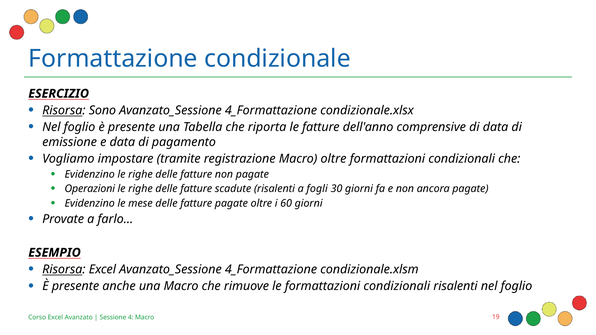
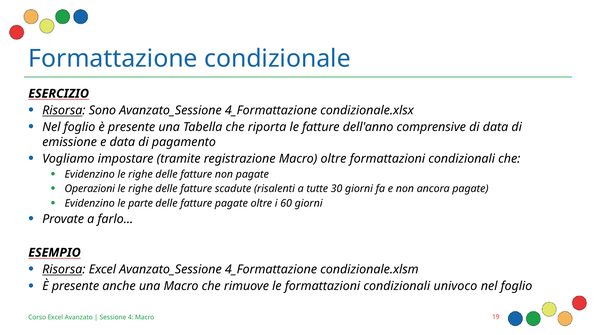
fogli: fogli -> tutte
mese: mese -> parte
condizionali risalenti: risalenti -> univoco
